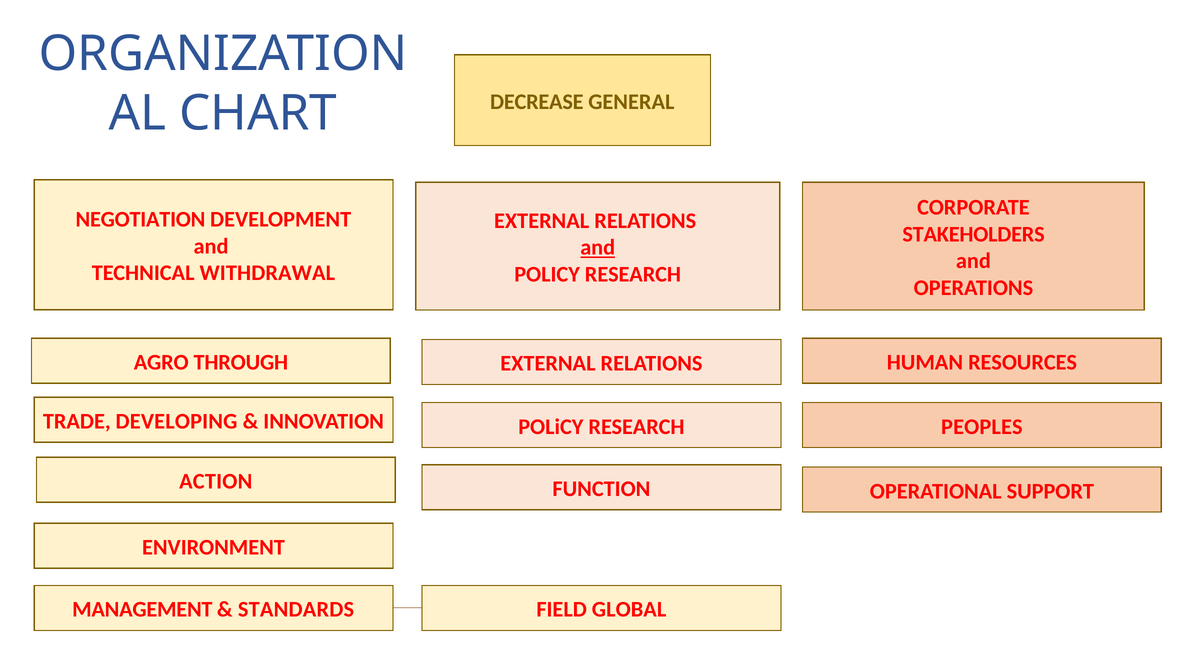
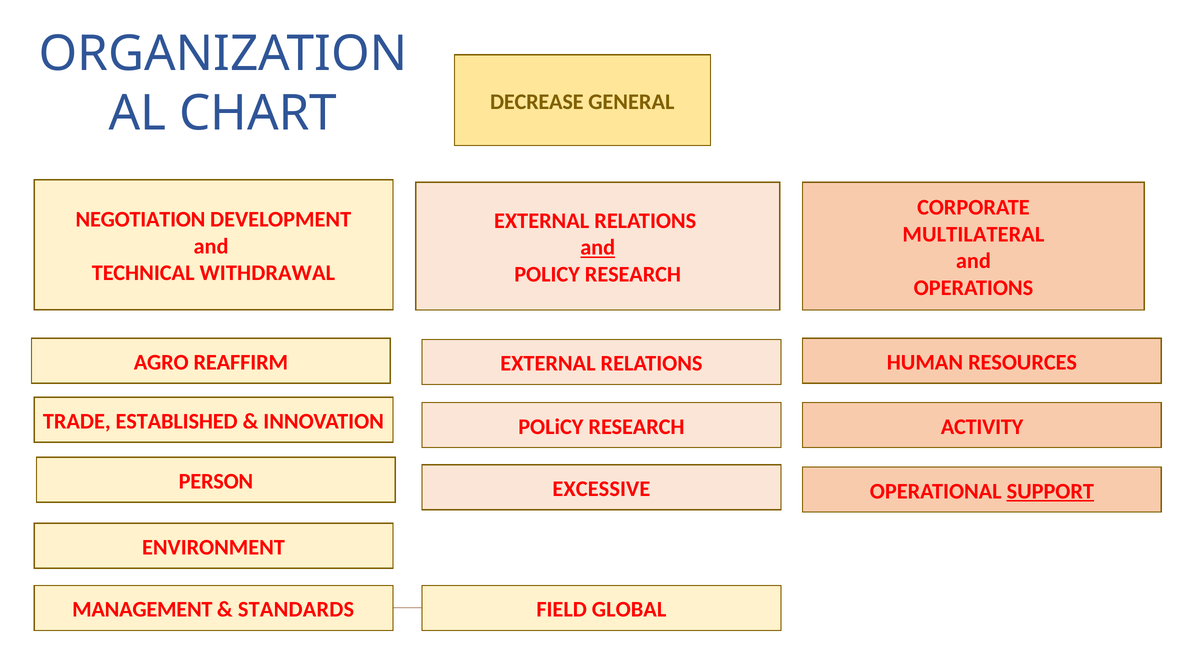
STAKEHOLDERS: STAKEHOLDERS -> MULTILATERAL
THROUGH: THROUGH -> REAFFIRM
DEVELOPING: DEVELOPING -> ESTABLISHED
PEOPLES: PEOPLES -> ACTIVITY
ACTION: ACTION -> PERSON
FUNCTION: FUNCTION -> EXCESSIVE
SUPPORT underline: none -> present
